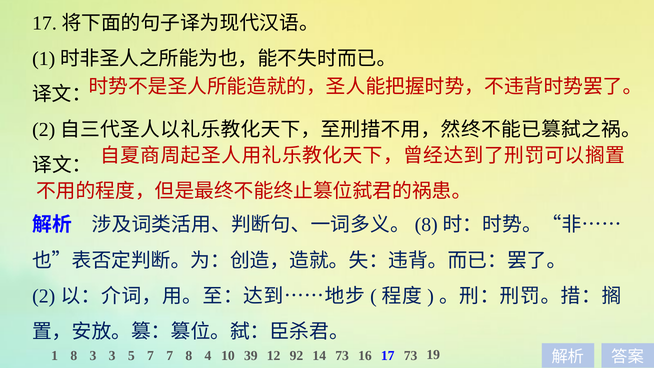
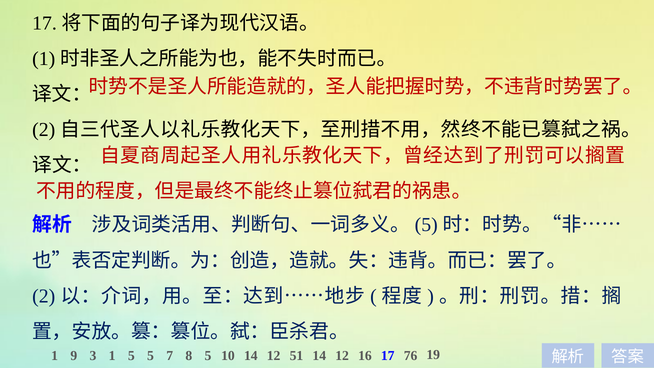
8 at (426, 225): 8 -> 5
1 8: 8 -> 9
3 3: 3 -> 1
5 7: 7 -> 5
8 4: 4 -> 5
10 39: 39 -> 14
92: 92 -> 51
73 at (342, 356): 73 -> 12
17 73: 73 -> 76
